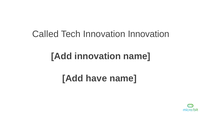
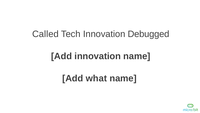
Innovation Innovation: Innovation -> Debugged
have: have -> what
